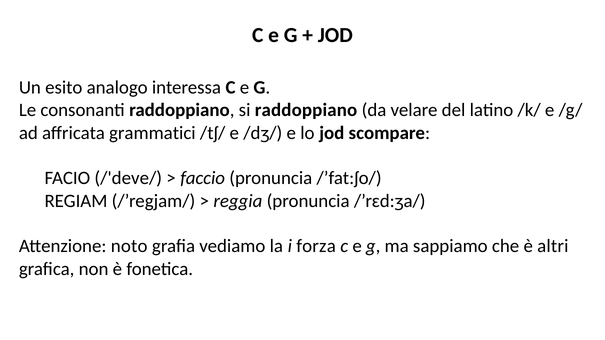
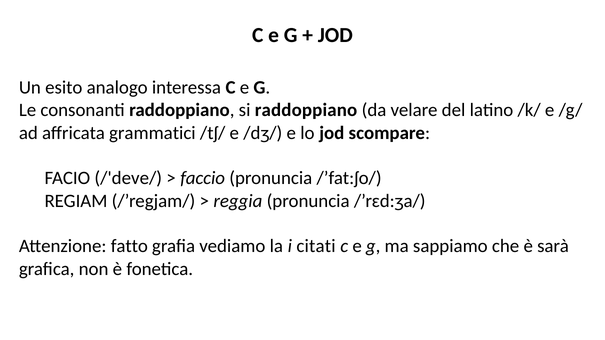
noto: noto -> fatto
forza: forza -> citati
altri: altri -> sarà
